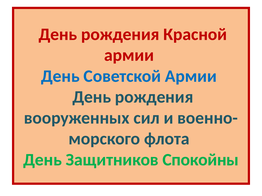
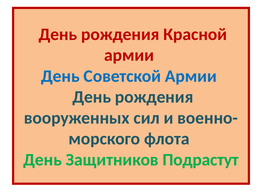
Спокойны: Спокойны -> Подрастут
